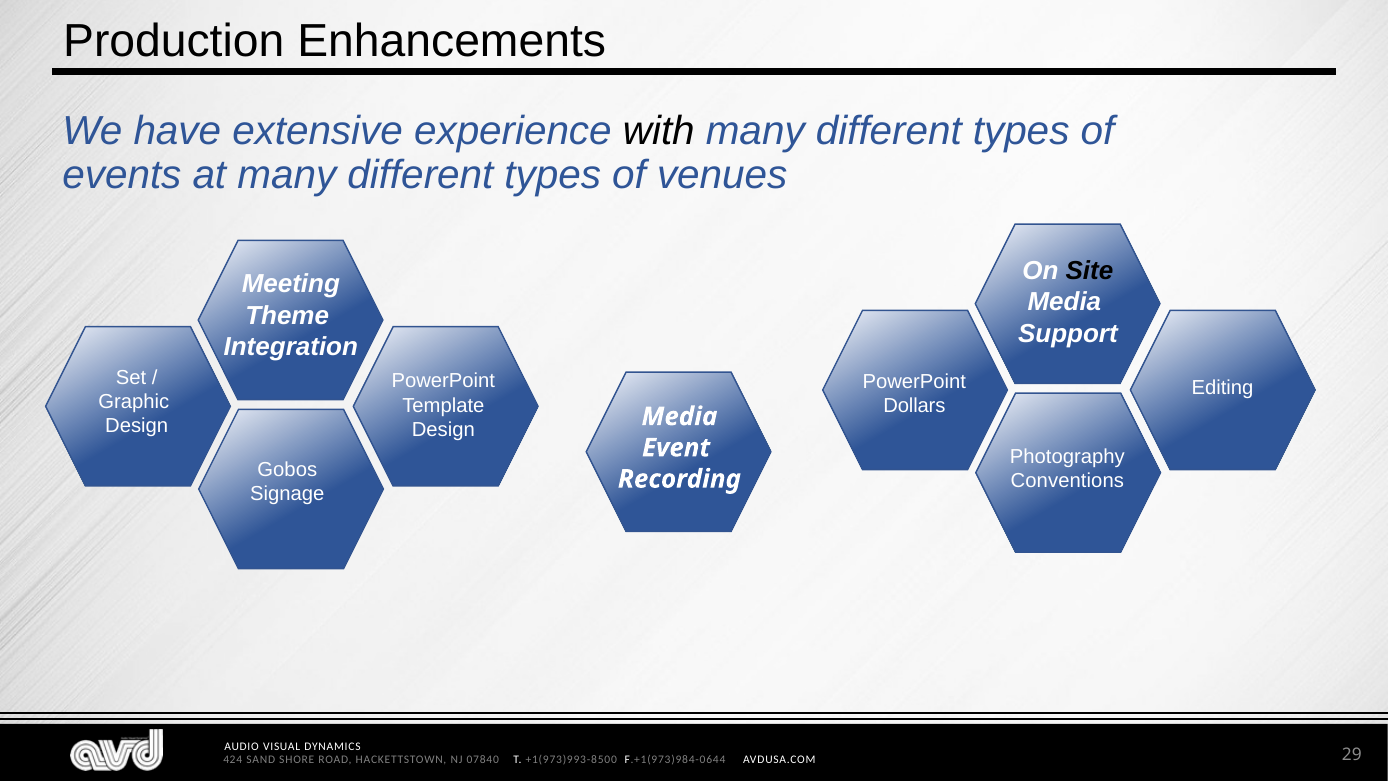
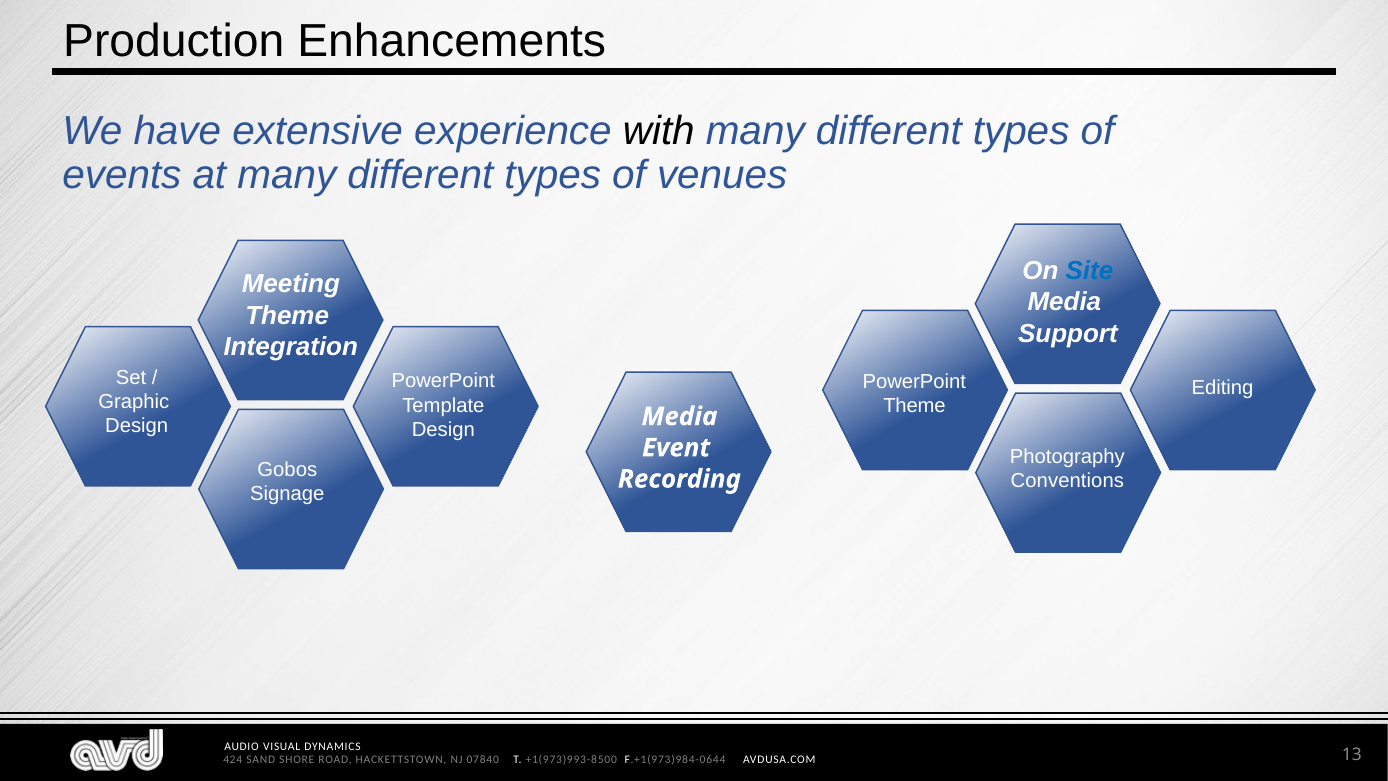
Site colour: black -> blue
Dollars at (914, 406): Dollars -> Theme
29: 29 -> 13
